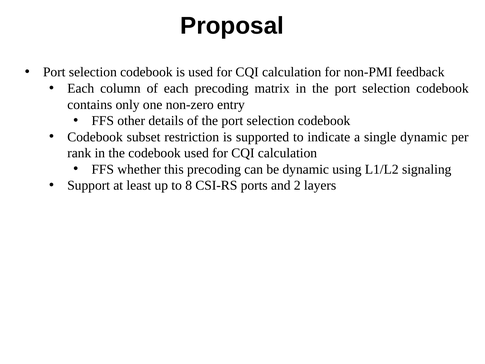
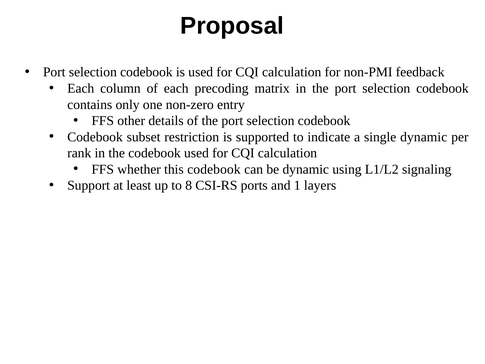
this precoding: precoding -> codebook
2: 2 -> 1
